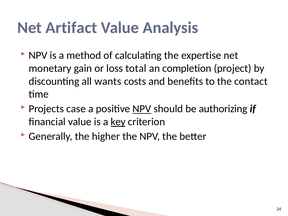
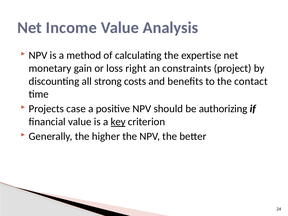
Artifact: Artifact -> Income
total: total -> right
completion: completion -> constraints
wants: wants -> strong
NPV at (142, 109) underline: present -> none
